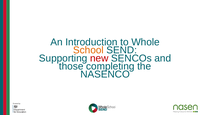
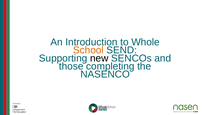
new colour: red -> black
